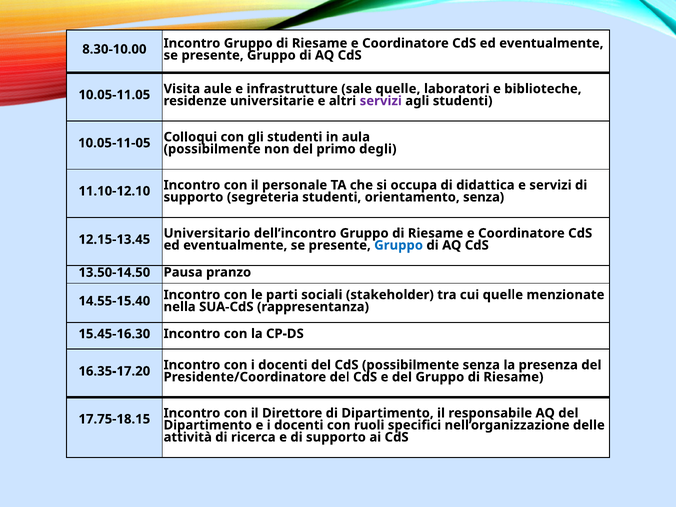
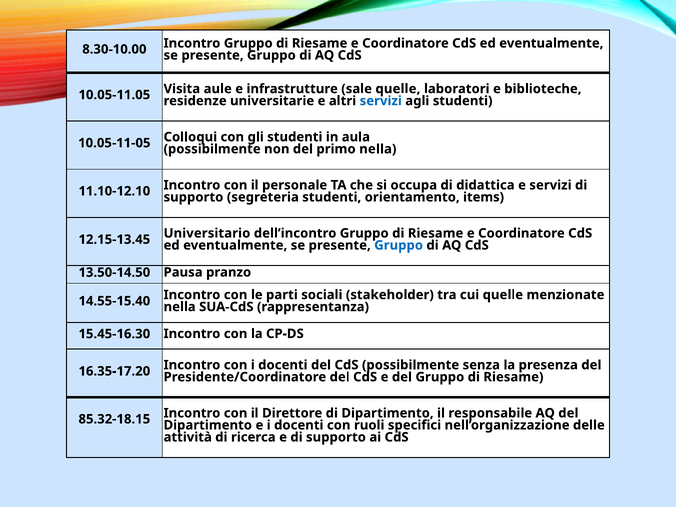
servizi at (381, 101) colour: purple -> blue
primo degli: degli -> nella
orientamento senza: senza -> items
17.75-18.15: 17.75-18.15 -> 85.32-18.15
